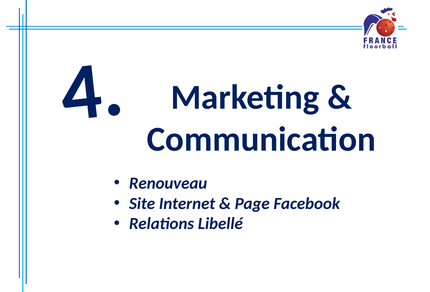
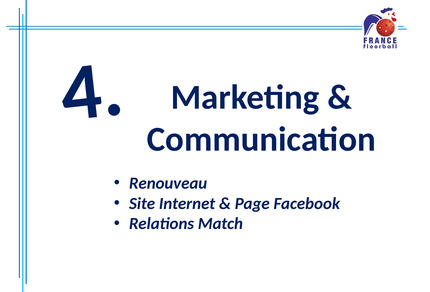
Libellé: Libellé -> Match
